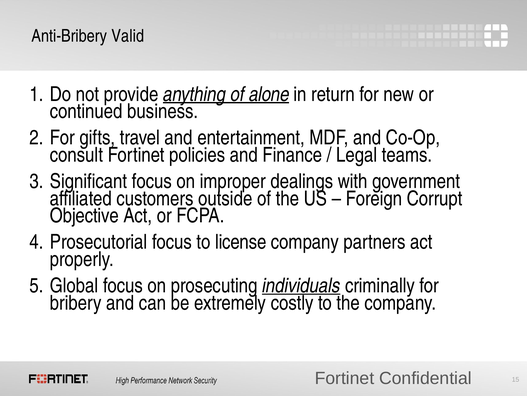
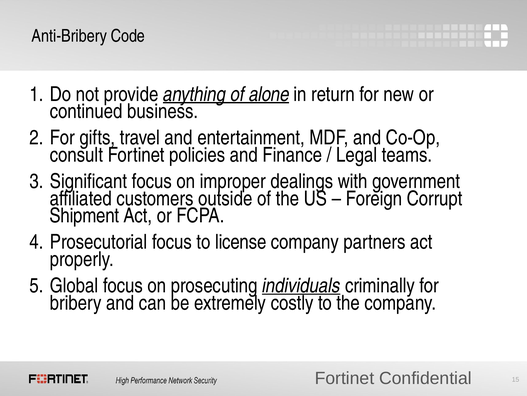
Valid: Valid -> Code
Objective: Objective -> Shipment
